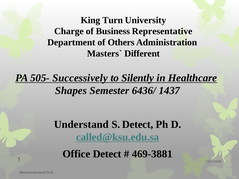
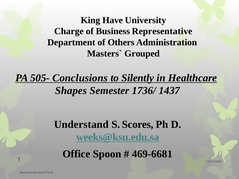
Turn: Turn -> Have
Different: Different -> Grouped
Successively: Successively -> Conclusions
6436/: 6436/ -> 1736/
S Detect: Detect -> Scores
called@ksu.edu.sa: called@ksu.edu.sa -> weeks@ksu.edu.sa
Office Detect: Detect -> Spoon
469-3881: 469-3881 -> 469-6681
